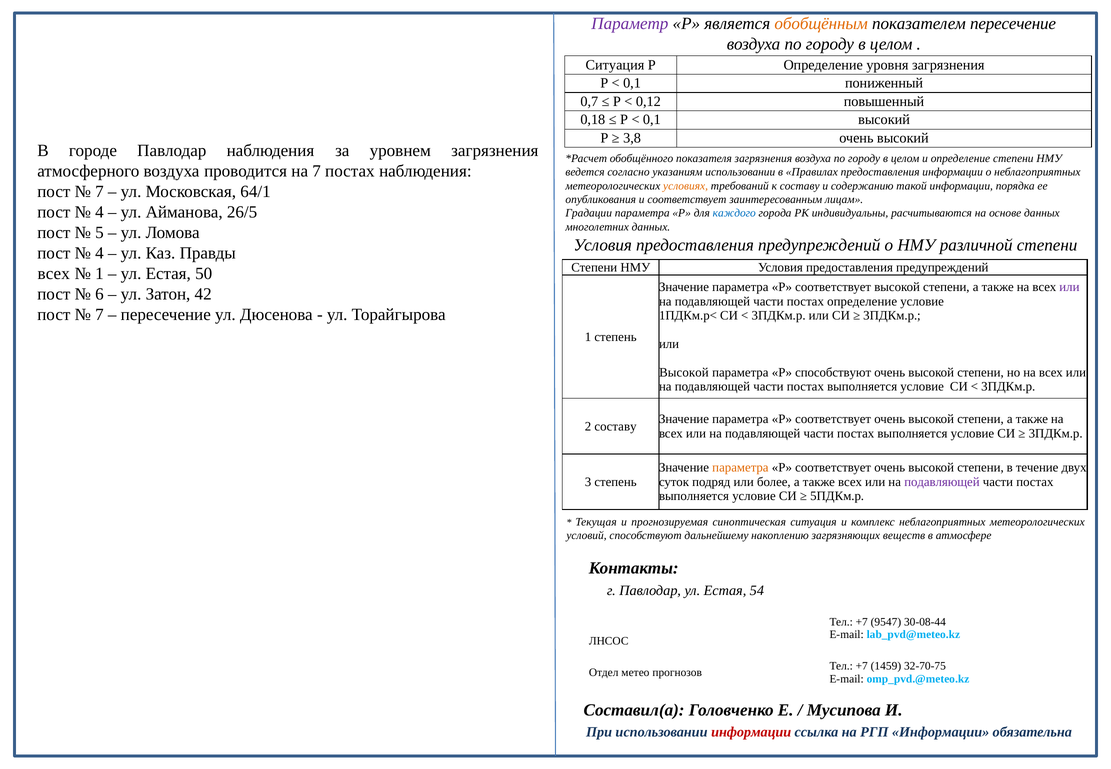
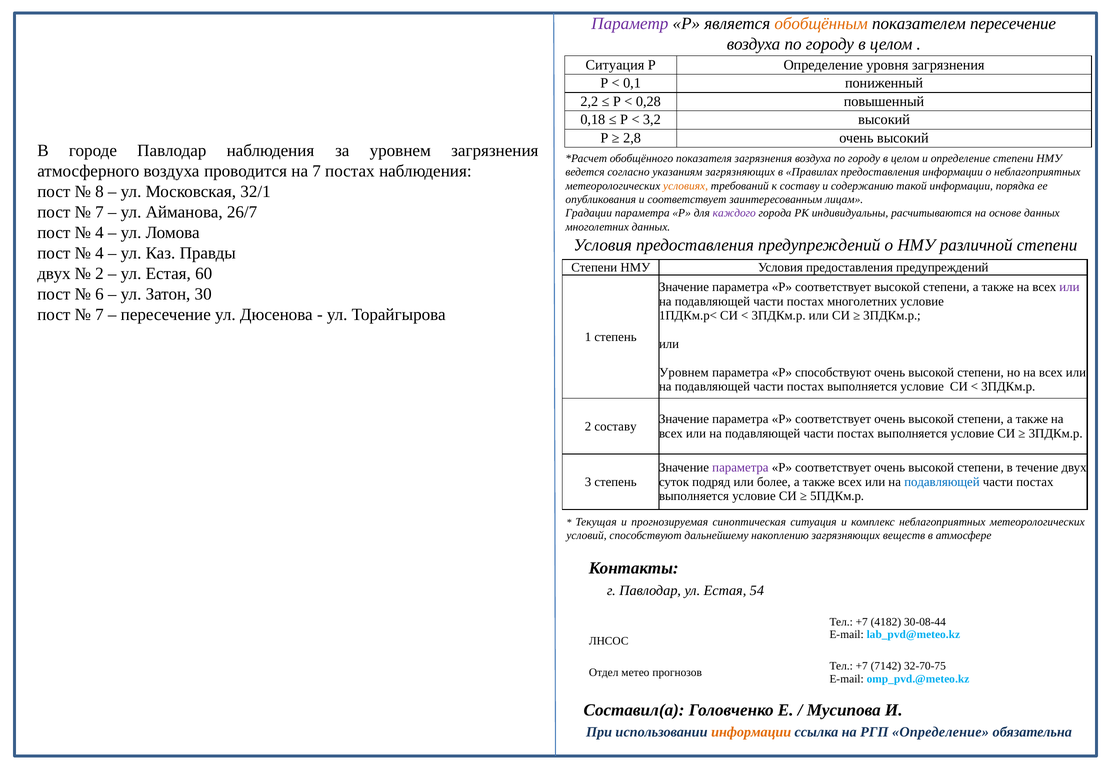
0,7: 0,7 -> 2,2
0,12: 0,12 -> 0,28
0,1 at (652, 120): 0,1 -> 3,2
3,8: 3,8 -> 2,8
указаниям использовании: использовании -> загрязняющих
7 at (99, 192): 7 -> 8
64/1: 64/1 -> 32/1
4 at (99, 212): 4 -> 7
26/5: 26/5 -> 26/7
каждого colour: blue -> purple
5 at (99, 233): 5 -> 4
всех at (54, 274): всех -> двух
1 at (99, 274): 1 -> 2
50: 50 -> 60
42: 42 -> 30
постах определение: определение -> многолетних
Высокой at (684, 372): Высокой -> Уровнем
параметра at (740, 468) colour: orange -> purple
подавляющей at (942, 482) colour: purple -> blue
9547: 9547 -> 4182
1459: 1459 -> 7142
информации at (751, 732) colour: red -> orange
РГП Информации: Информации -> Определение
